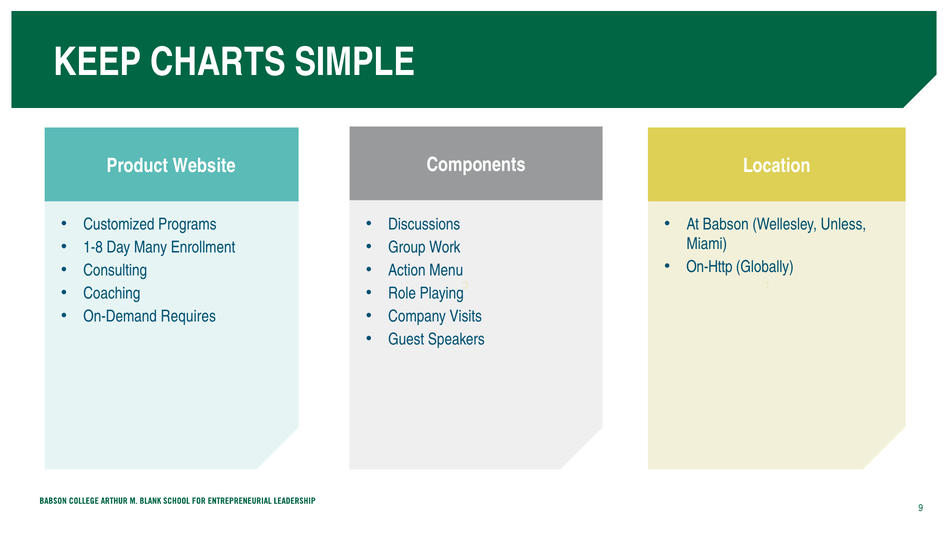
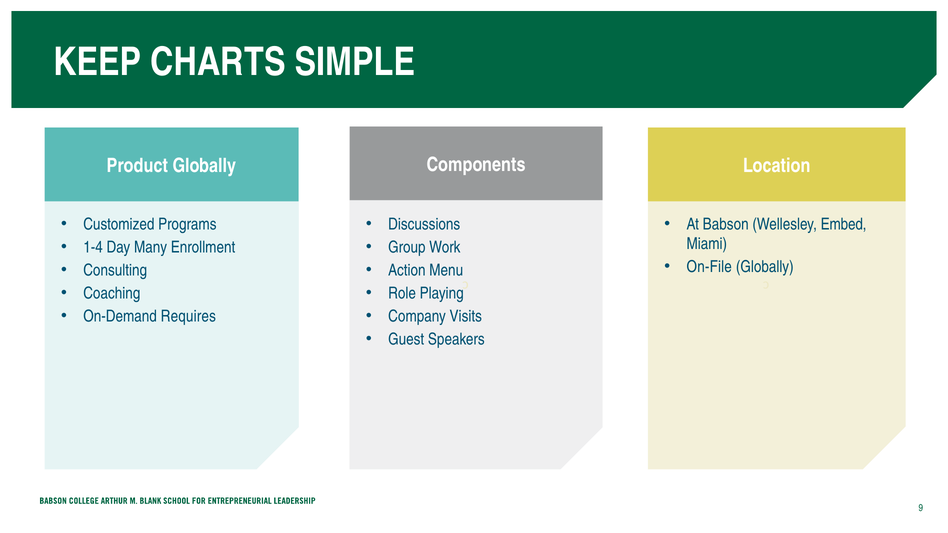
Product Website: Website -> Globally
Unless: Unless -> Embed
1-8: 1-8 -> 1-4
On-Http: On-Http -> On-File
